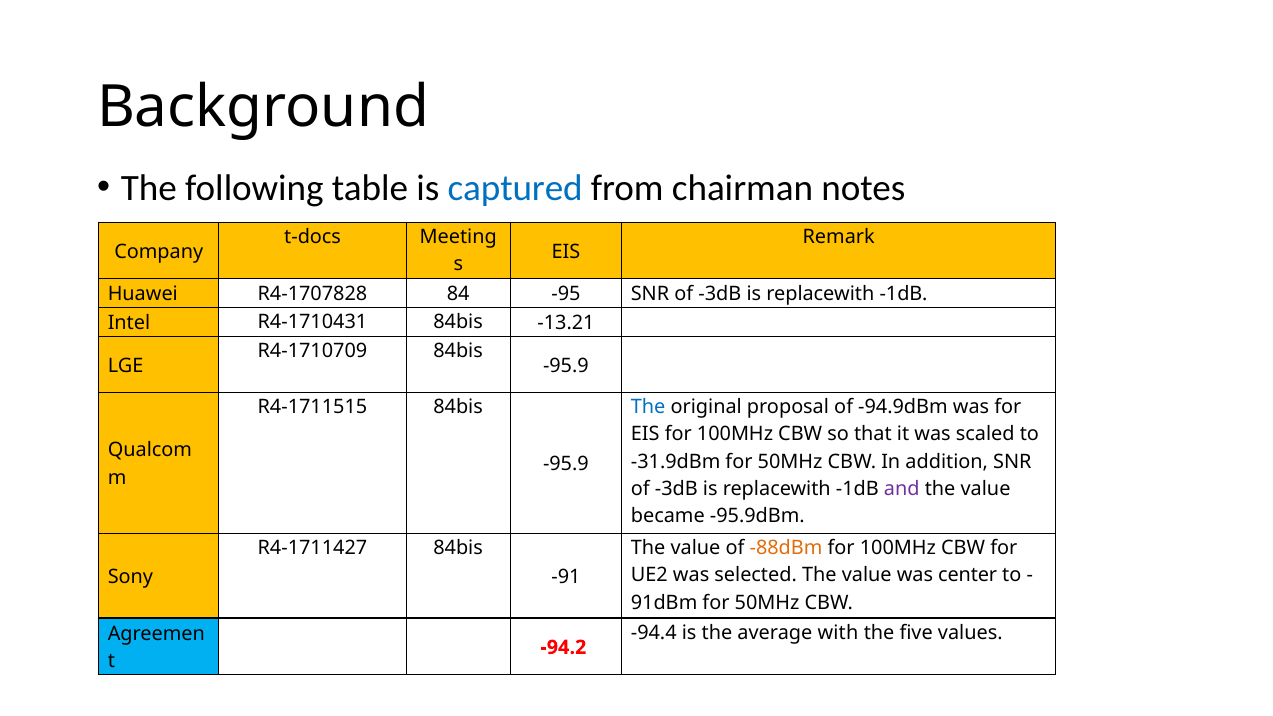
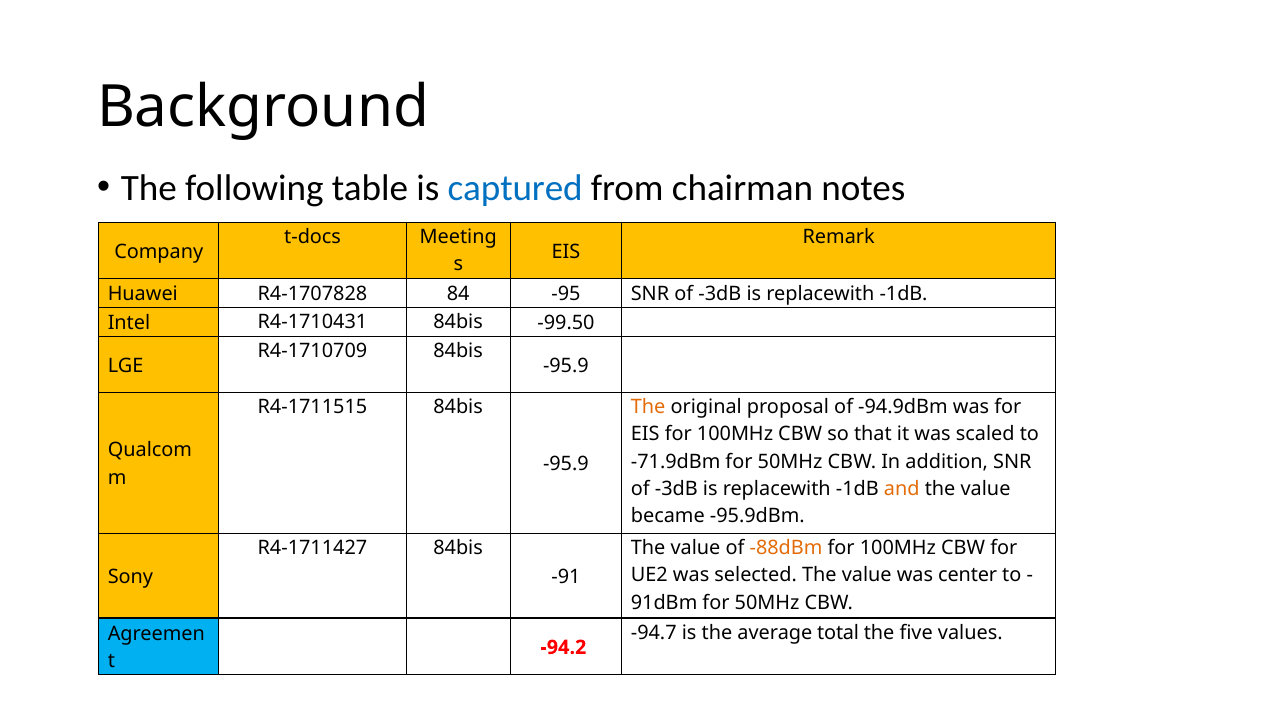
-13.21: -13.21 -> -99.50
The at (648, 407) colour: blue -> orange
-31.9dBm: -31.9dBm -> -71.9dBm
and colour: purple -> orange
-94.4: -94.4 -> -94.7
with: with -> total
